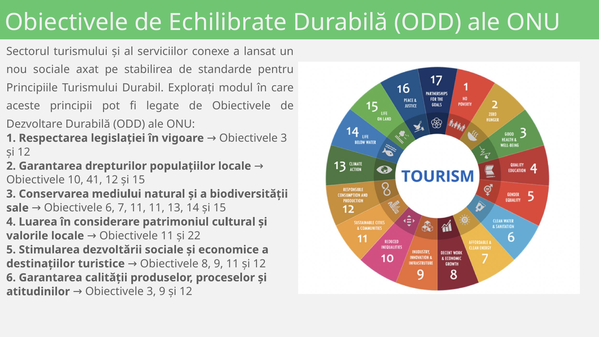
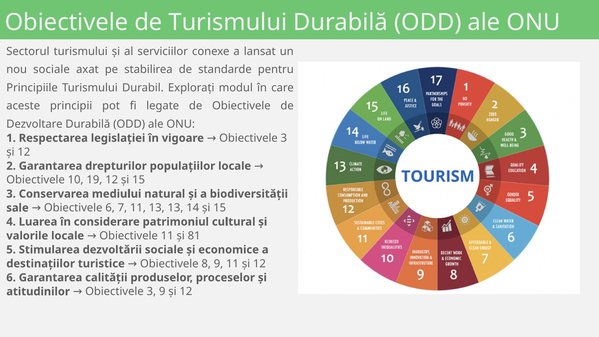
de Echilibrate: Echilibrate -> Turismului
41: 41 -> 19
11 11: 11 -> 13
22: 22 -> 81
